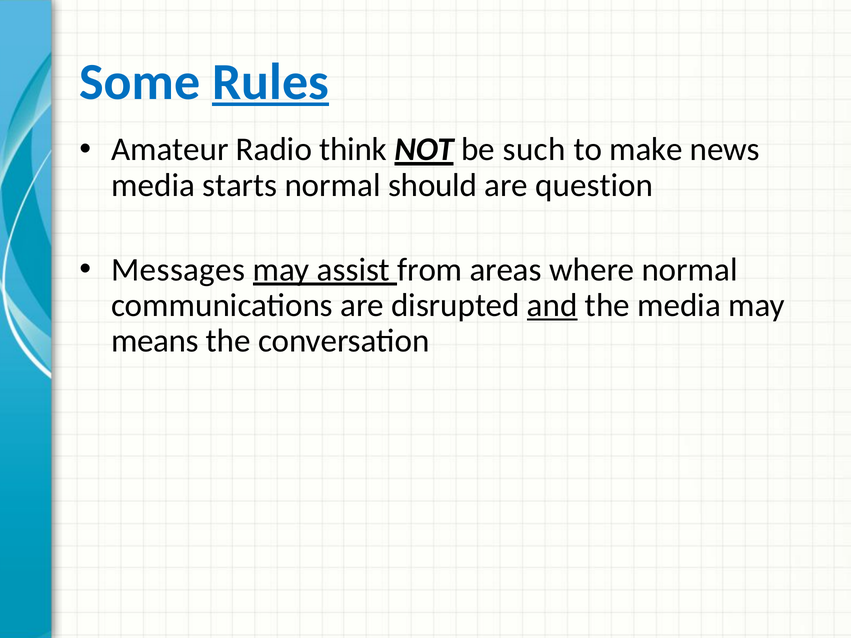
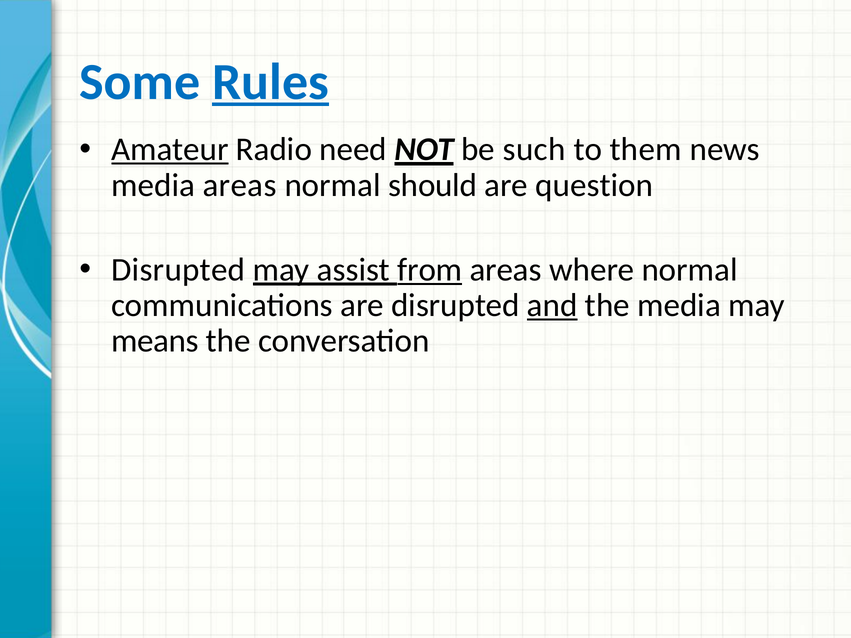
Amateur underline: none -> present
think: think -> need
make: make -> them
media starts: starts -> areas
Messages at (178, 270): Messages -> Disrupted
from underline: none -> present
